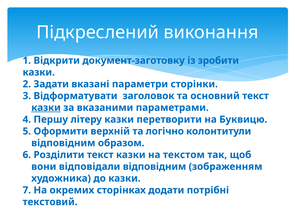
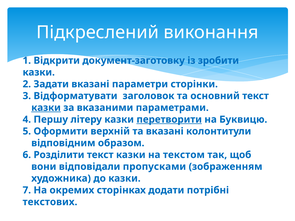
перетворити underline: none -> present
та логічно: логічно -> вказані
відповідали відповідним: відповідним -> пропусками
текстовий at (50, 202): текстовий -> текстових
